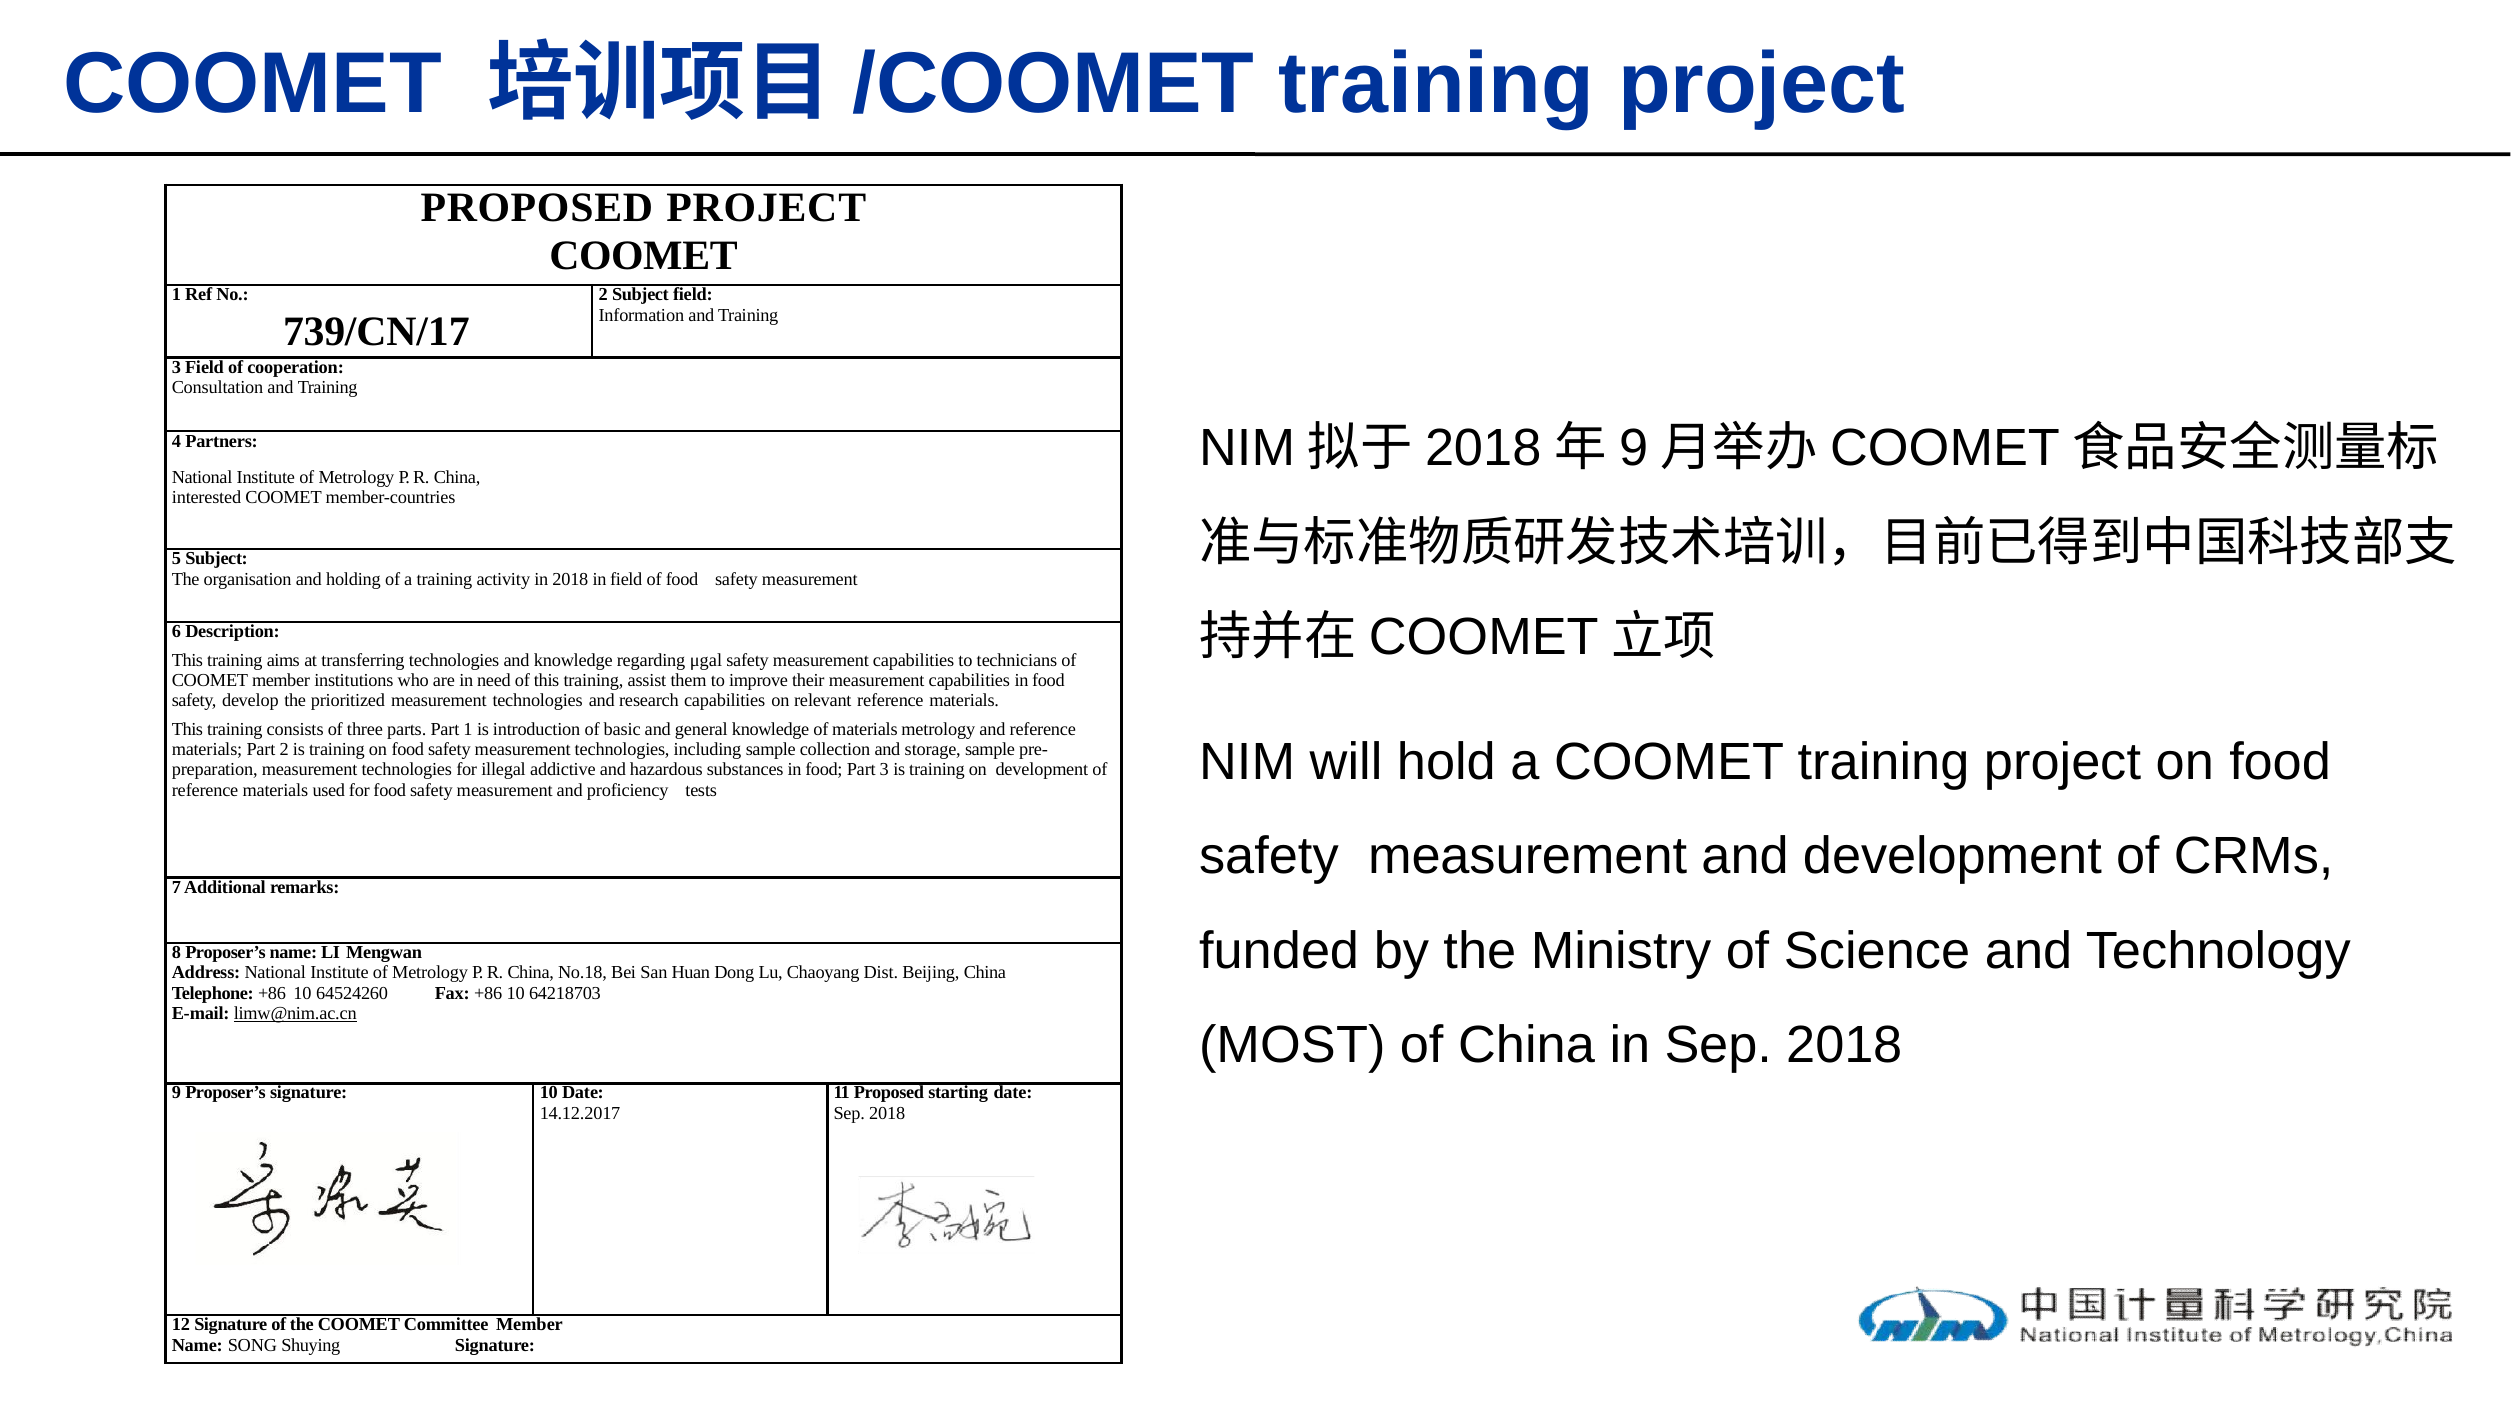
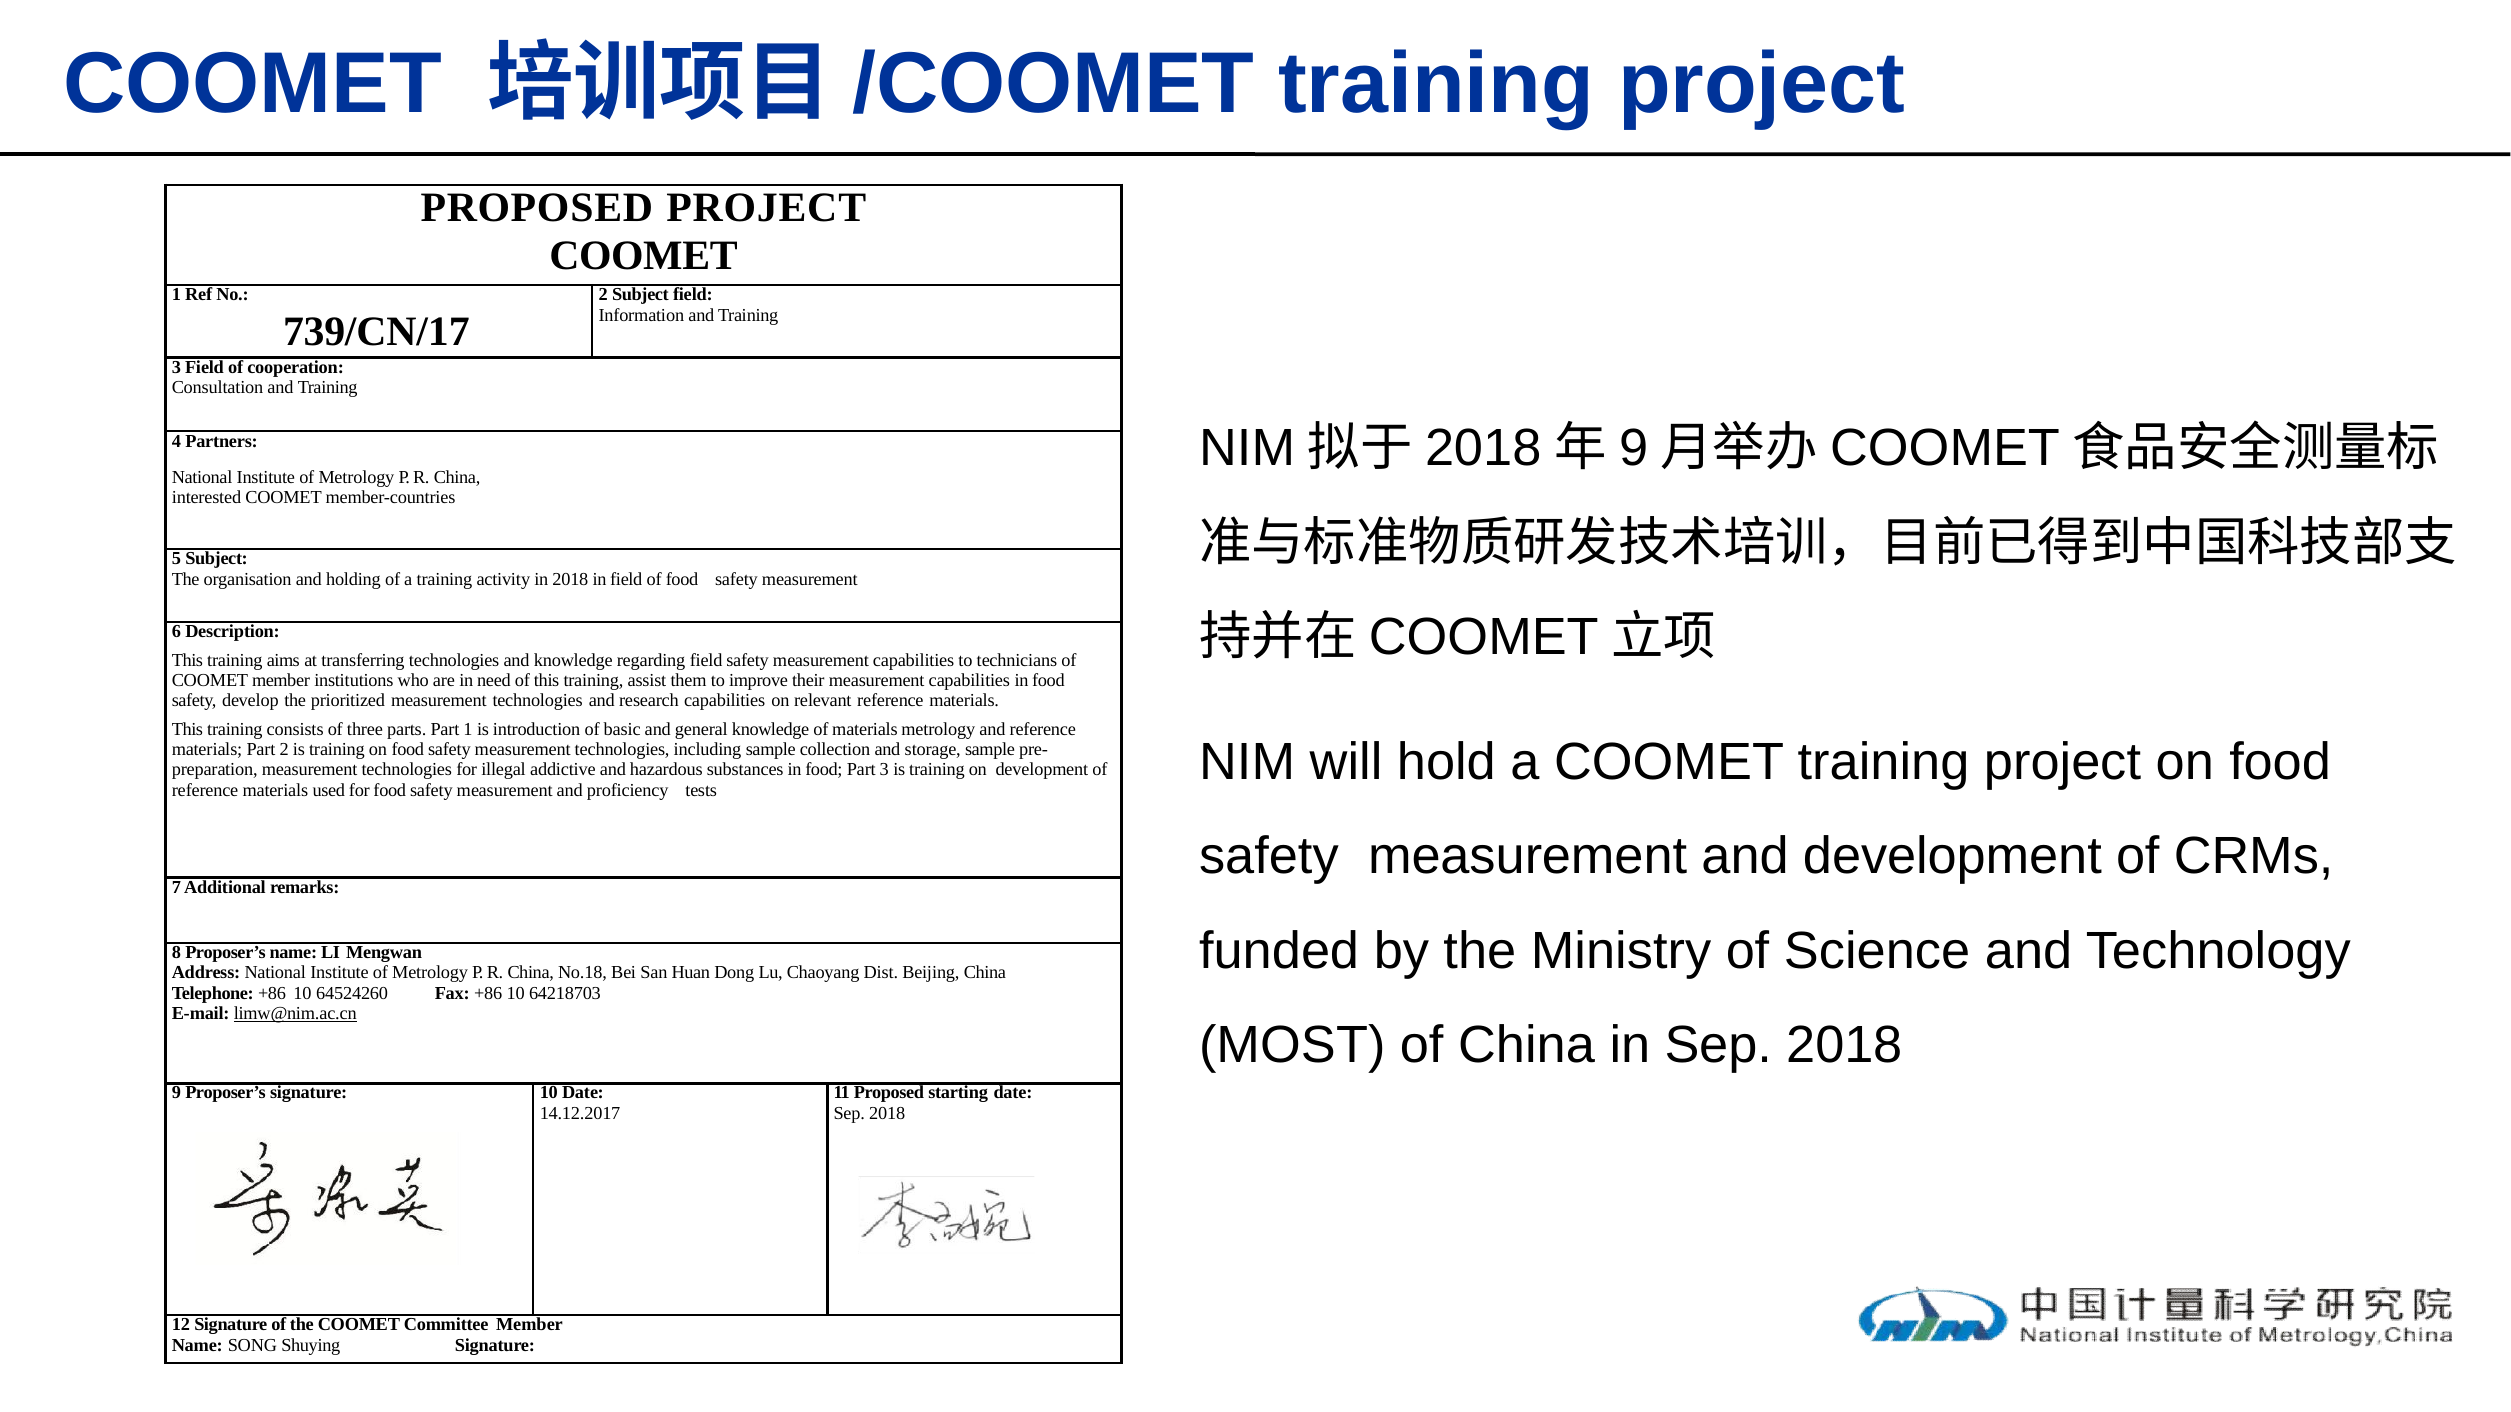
regarding μgal: μgal -> field
